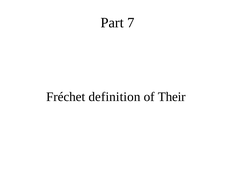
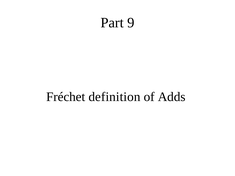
7: 7 -> 9
Their: Their -> Adds
